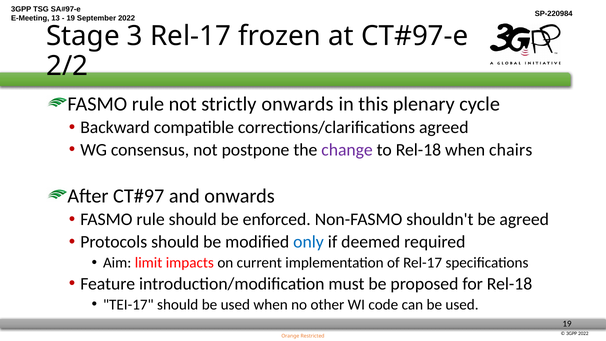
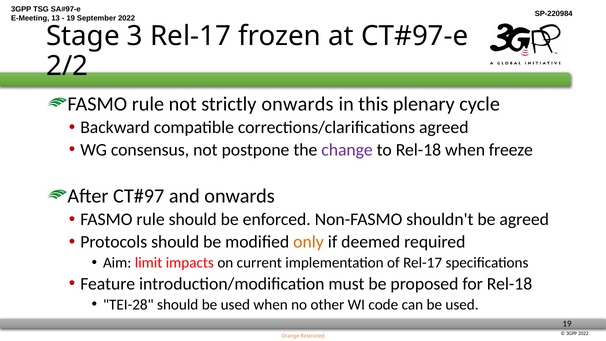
chairs: chairs -> freeze
only colour: blue -> orange
TEI-17: TEI-17 -> TEI-28
